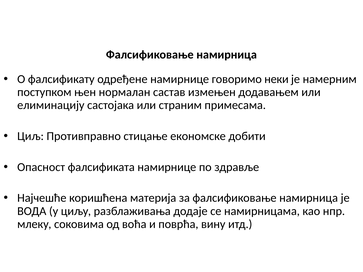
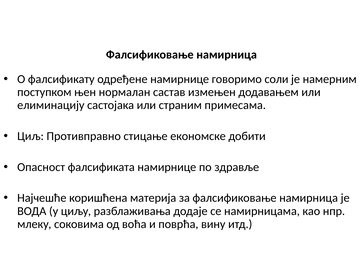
неки: неки -> соли
